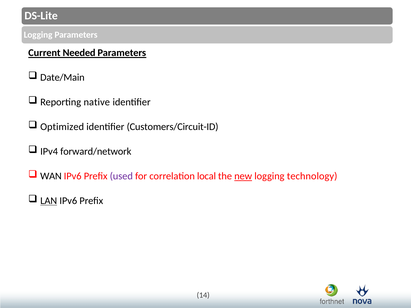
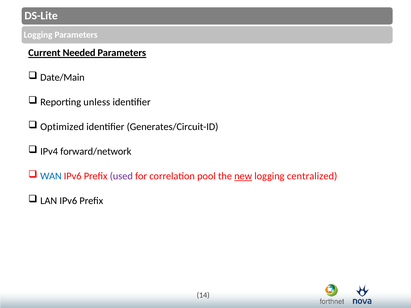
native: native -> unless
Customers/Circuit-ID: Customers/Circuit-ID -> Generates/Circuit-ID
WAN colour: black -> blue
local: local -> pool
technology: technology -> centralized
LAN underline: present -> none
